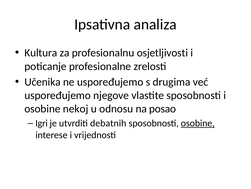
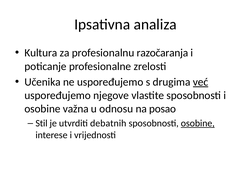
osjetljivosti: osjetljivosti -> razočaranja
već underline: none -> present
nekoj: nekoj -> važna
Igri: Igri -> Stil
